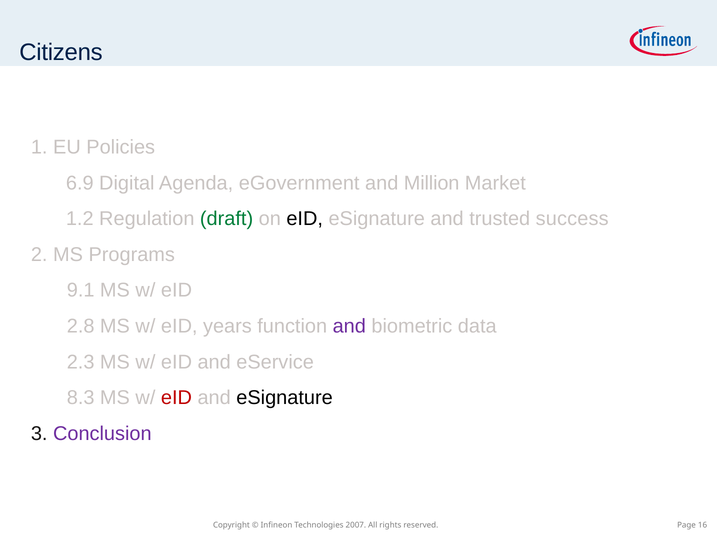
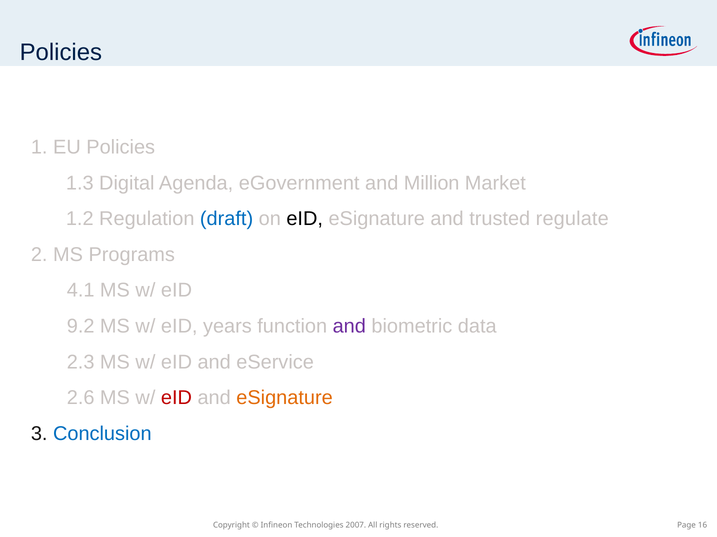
Citizens at (61, 52): Citizens -> Policies
6.9: 6.9 -> 1.3
draft colour: green -> blue
success: success -> regulate
9.1: 9.1 -> 4.1
2.8: 2.8 -> 9.2
8.3: 8.3 -> 2.6
eSignature at (285, 398) colour: black -> orange
Conclusion colour: purple -> blue
